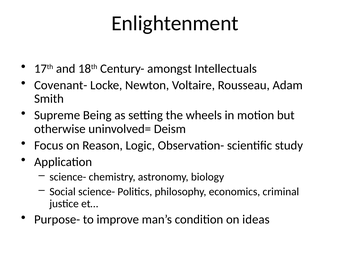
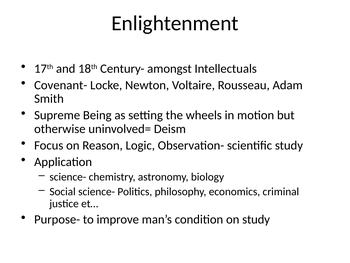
on ideas: ideas -> study
